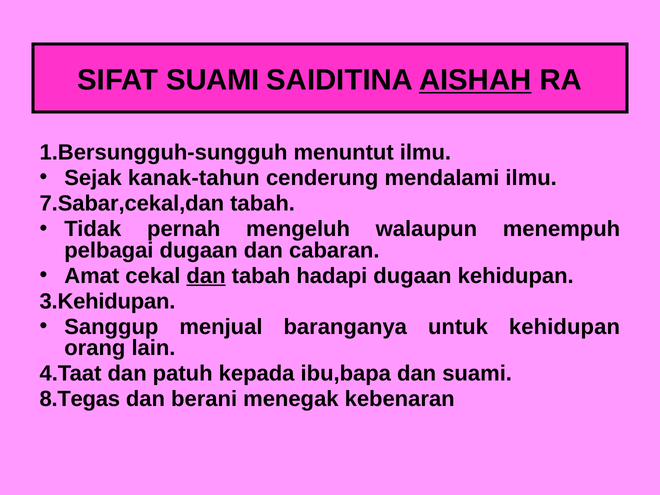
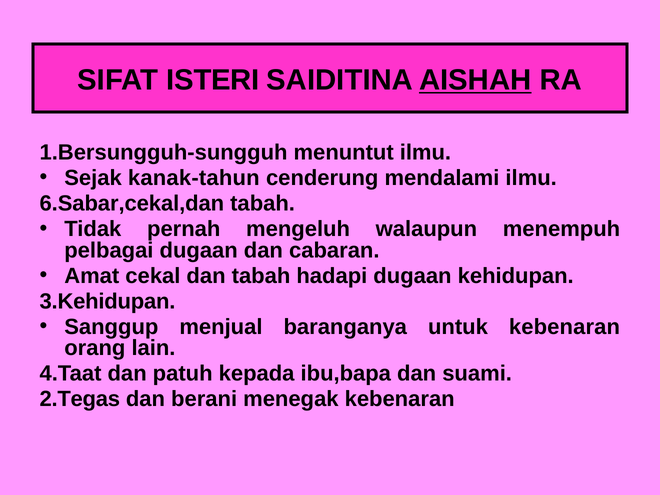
SIFAT SUAMI: SUAMI -> ISTERI
7.Sabar,cekal,dan: 7.Sabar,cekal,dan -> 6.Sabar,cekal,dan
dan at (206, 276) underline: present -> none
untuk kehidupan: kehidupan -> kebenaran
8.Tegas: 8.Tegas -> 2.Tegas
